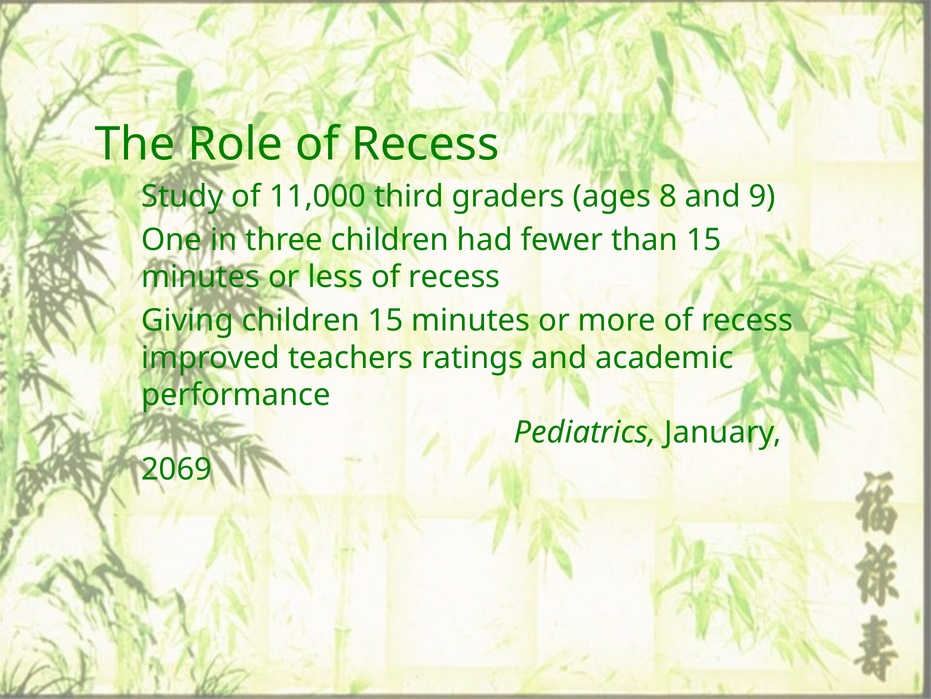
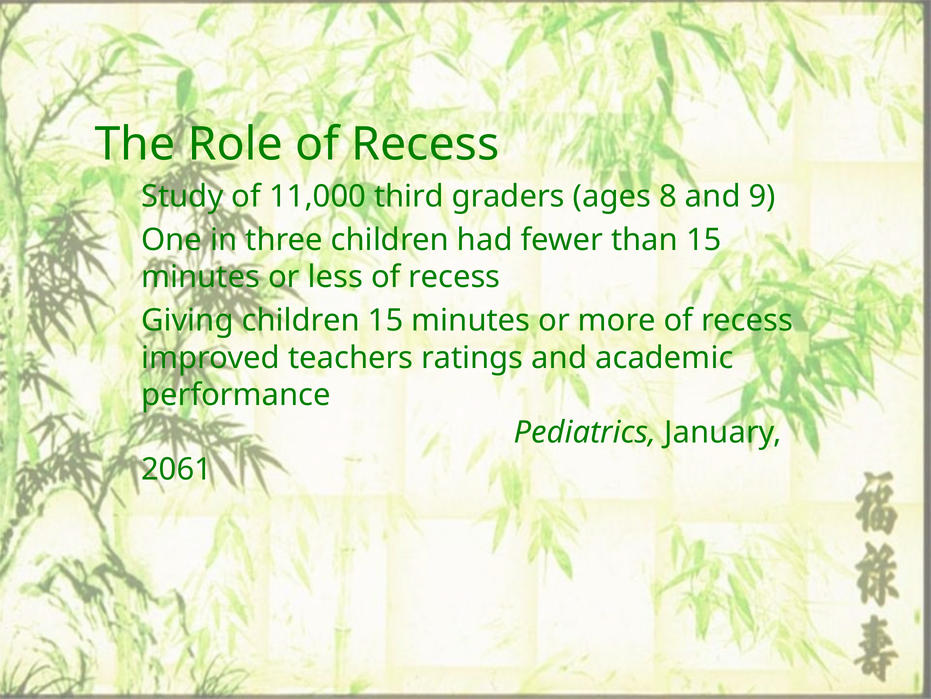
2069: 2069 -> 2061
